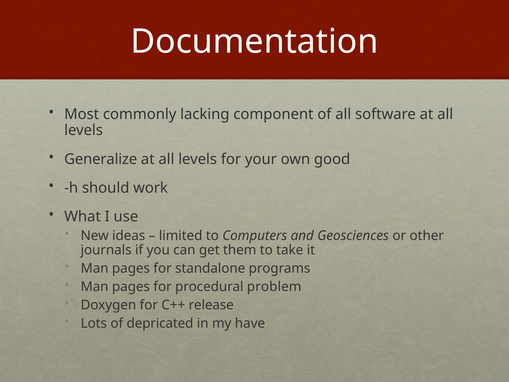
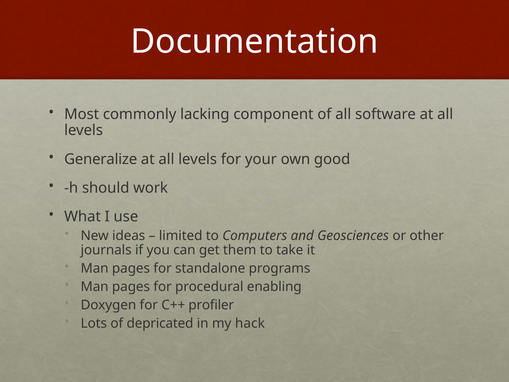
problem: problem -> enabling
release: release -> profiler
have: have -> hack
